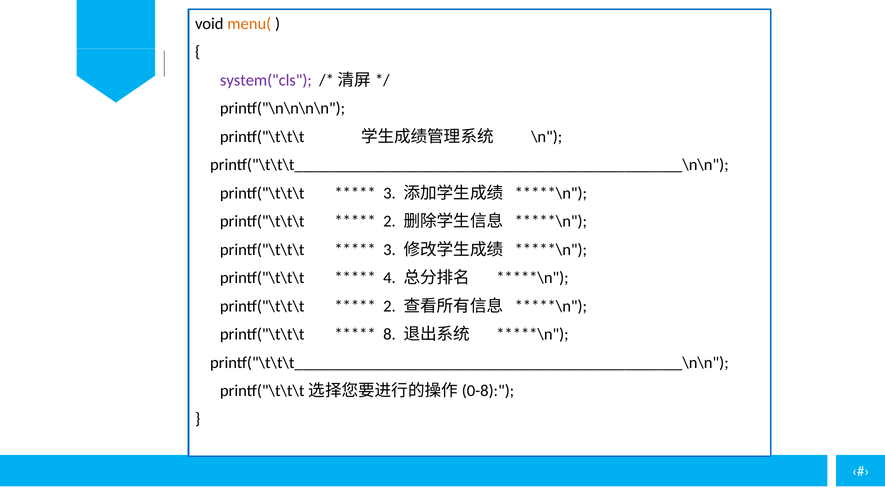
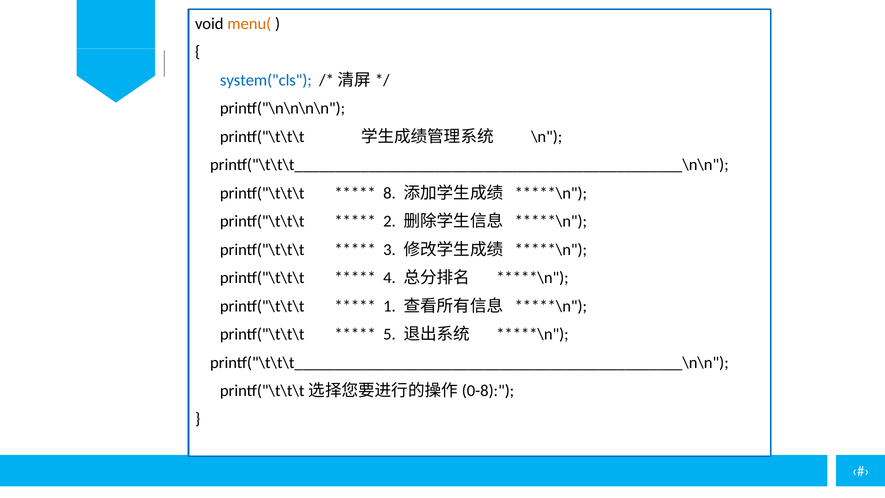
system("cls colour: purple -> blue
3 at (389, 193): 3 -> 8
2 at (389, 306): 2 -> 1
8: 8 -> 5
